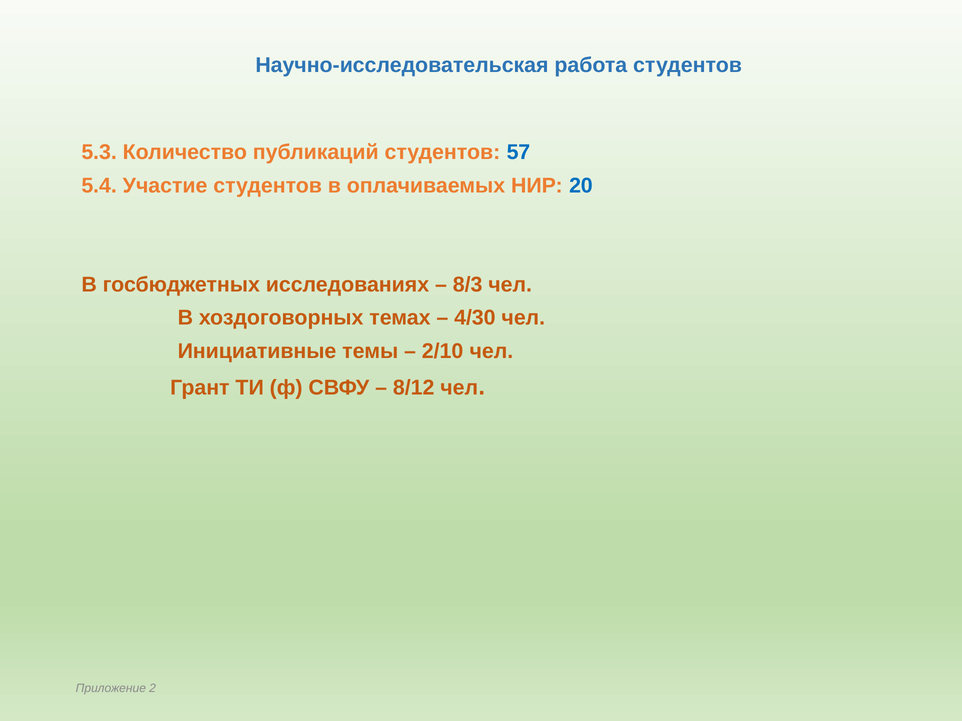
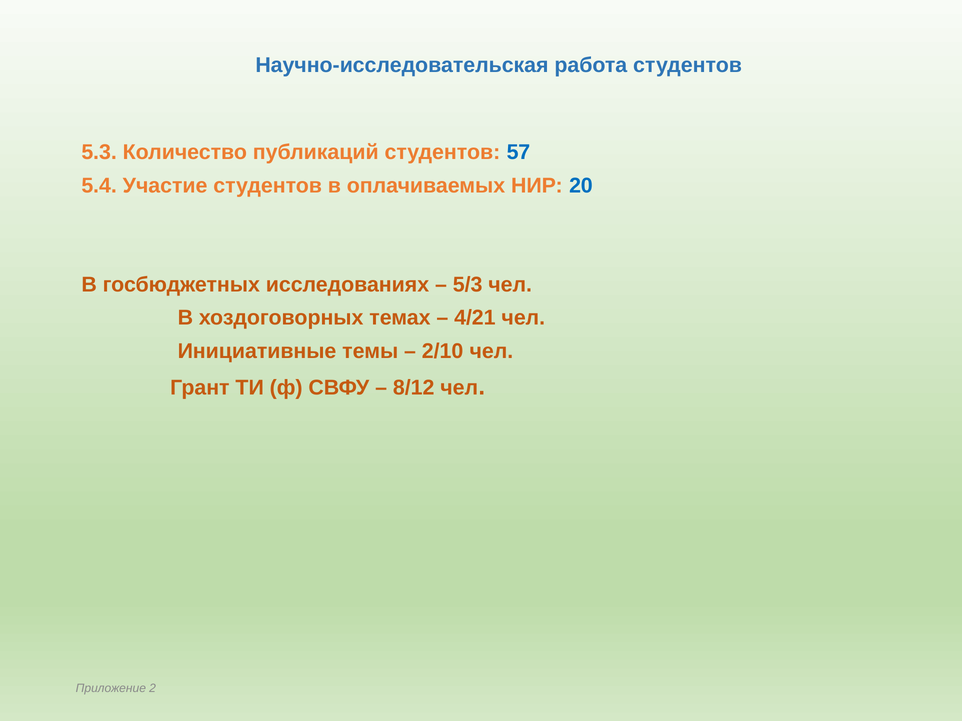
8/3: 8/3 -> 5/3
4/30: 4/30 -> 4/21
